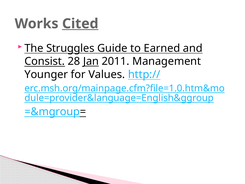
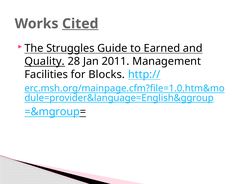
Consist: Consist -> Quality
Jan underline: present -> none
Younger: Younger -> Facilities
Values: Values -> Blocks
